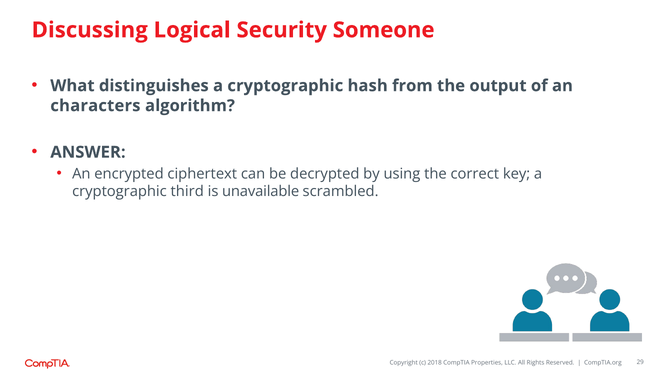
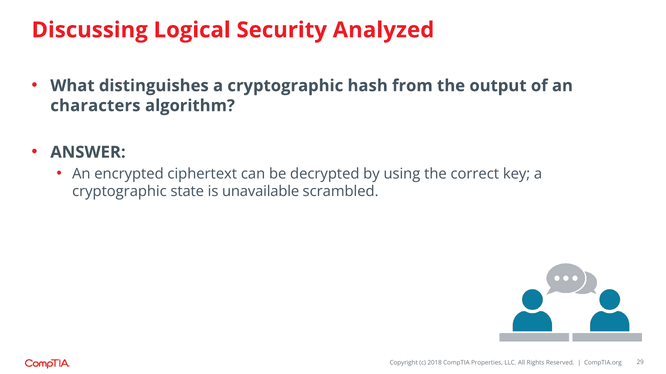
Someone: Someone -> Analyzed
third: third -> state
